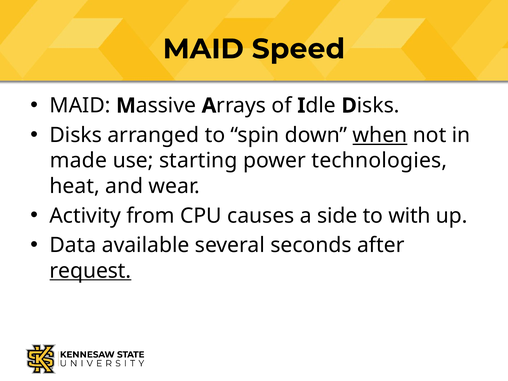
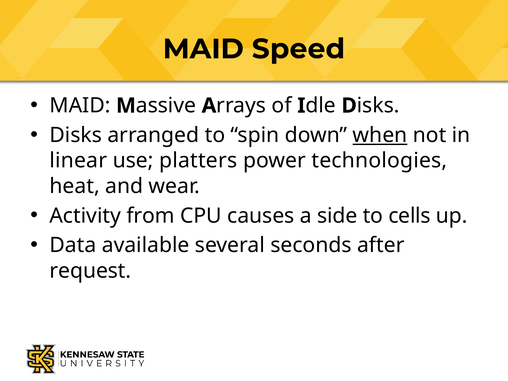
made: made -> linear
starting: starting -> platters
with: with -> cells
request underline: present -> none
